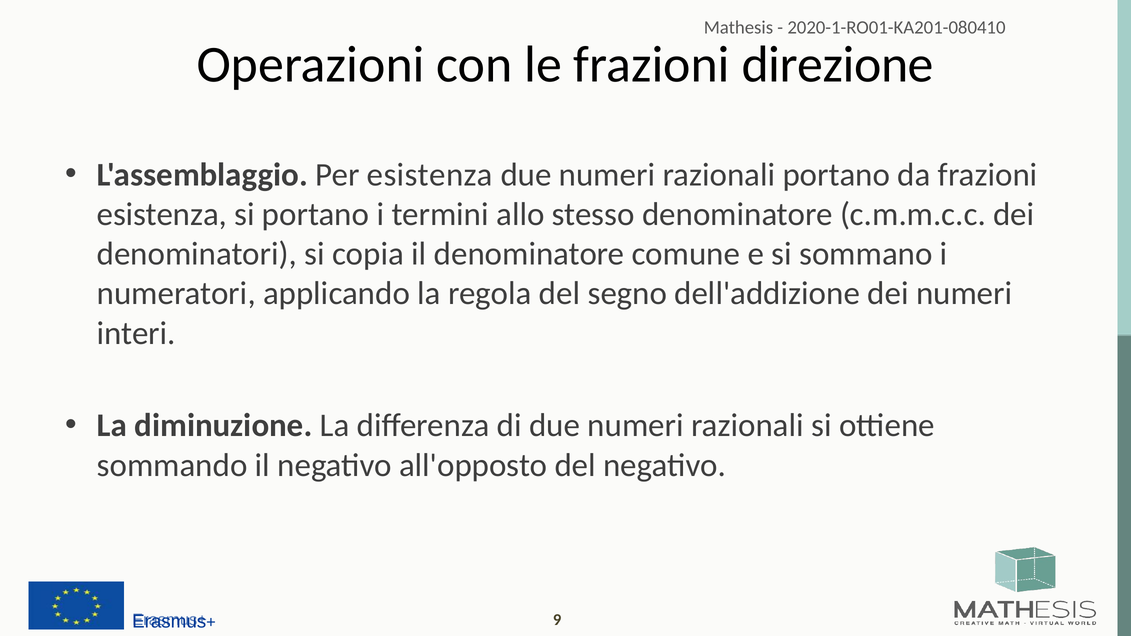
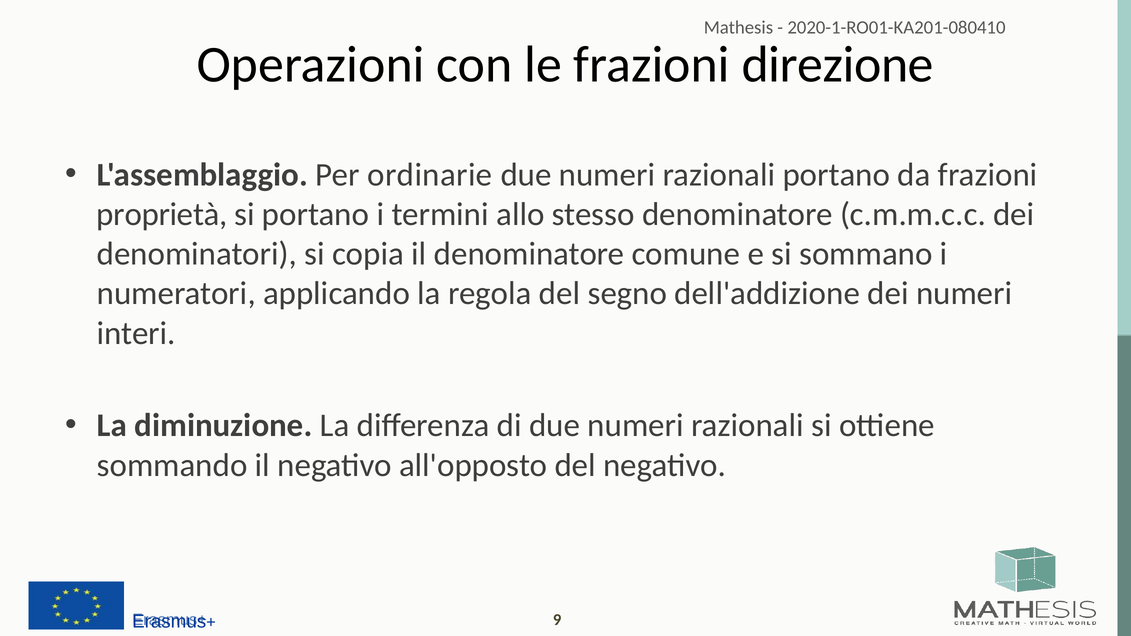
Per esistenza: esistenza -> ordinarie
esistenza at (162, 214): esistenza -> proprietà
